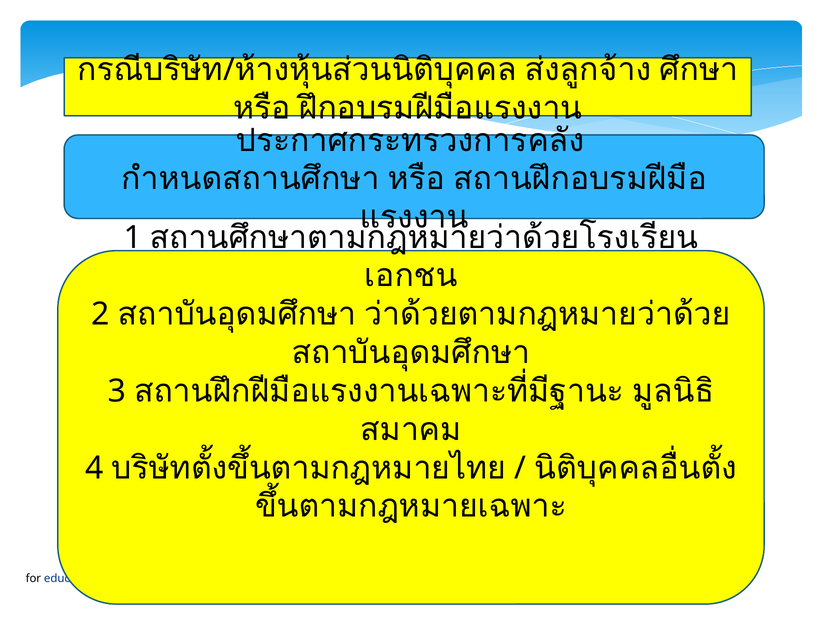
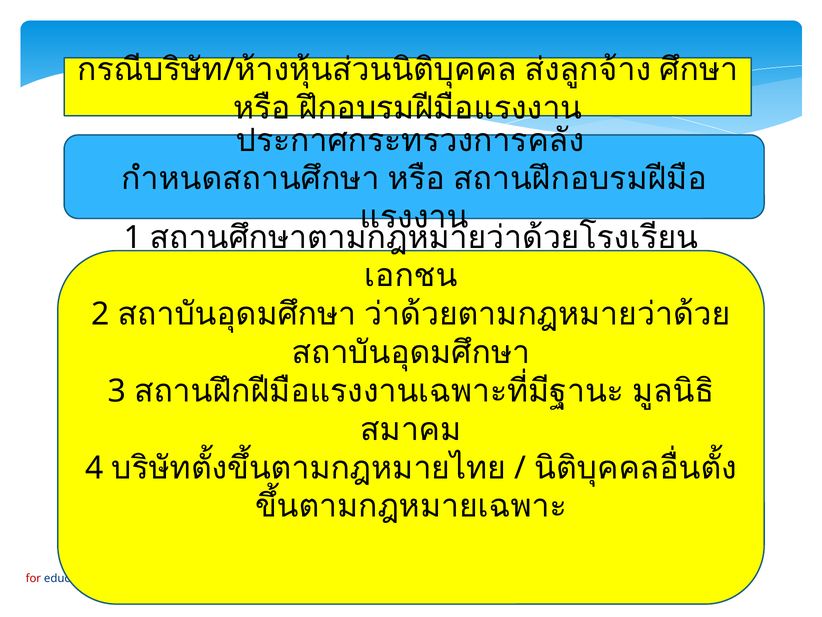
for colour: black -> red
